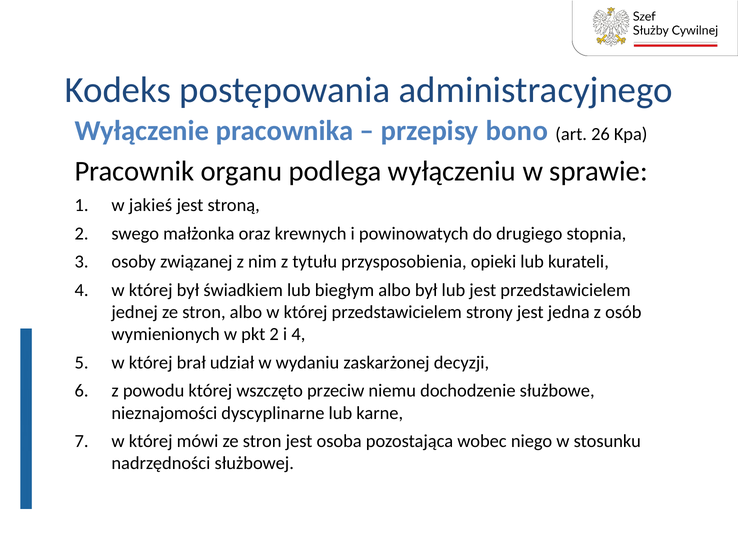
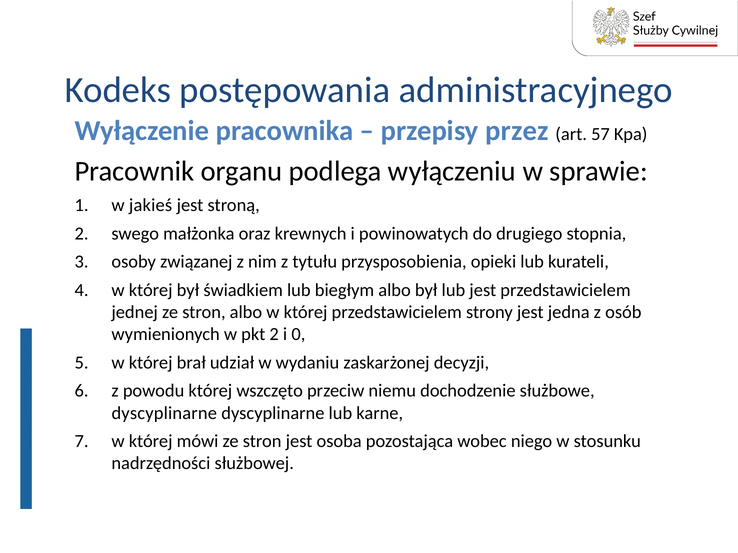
bono: bono -> przez
26: 26 -> 57
i 4: 4 -> 0
nieznajomości at (164, 413): nieznajomości -> dyscyplinarne
